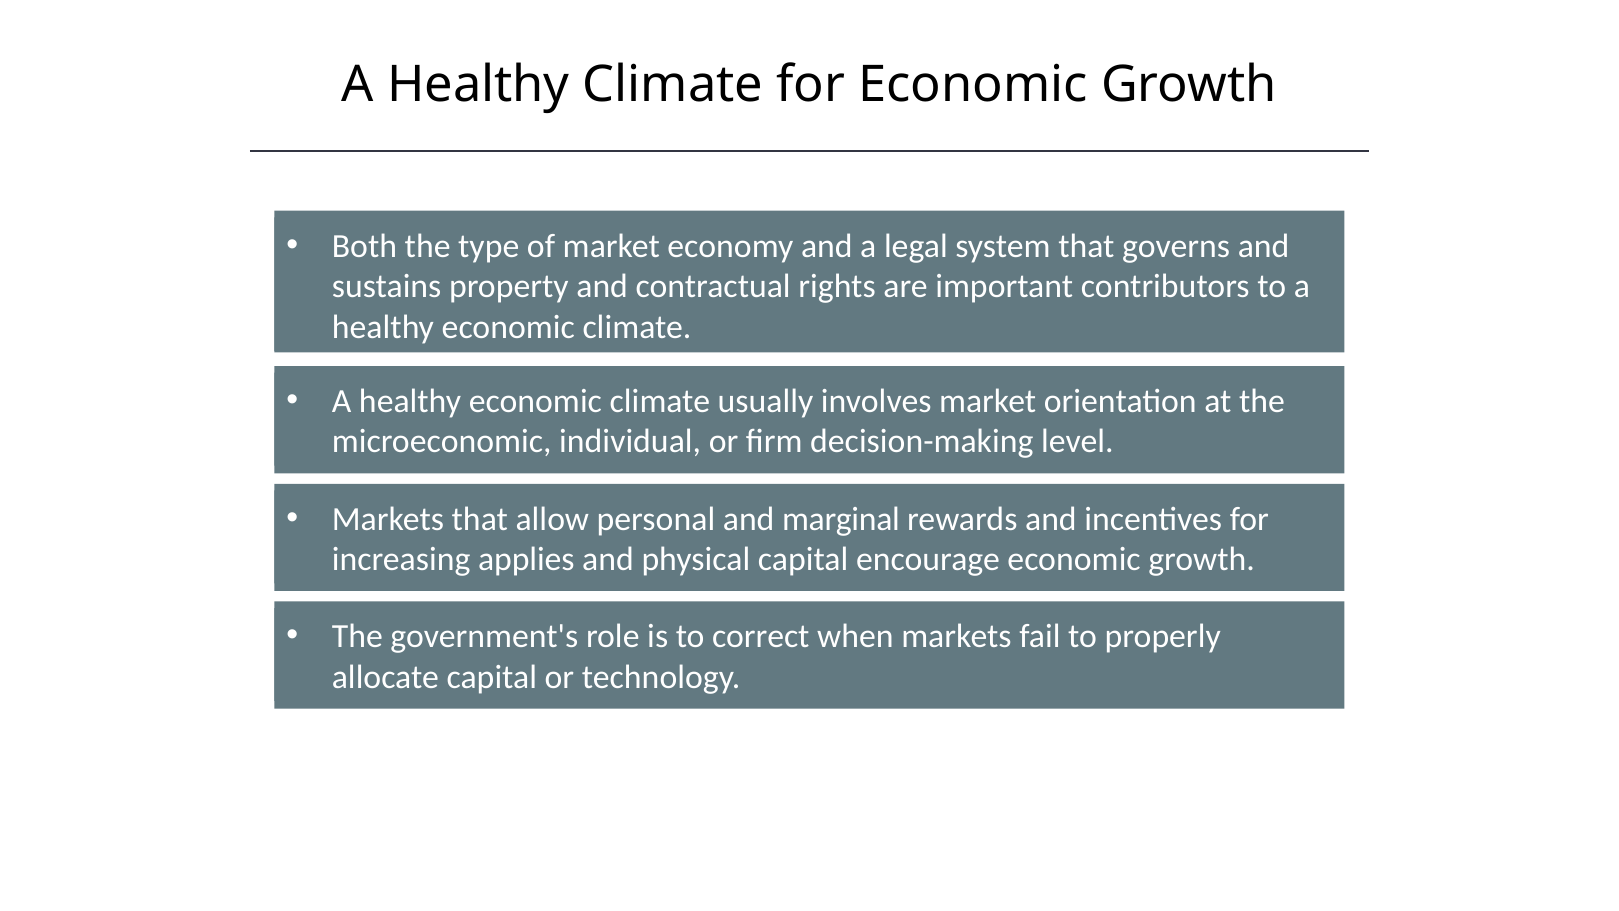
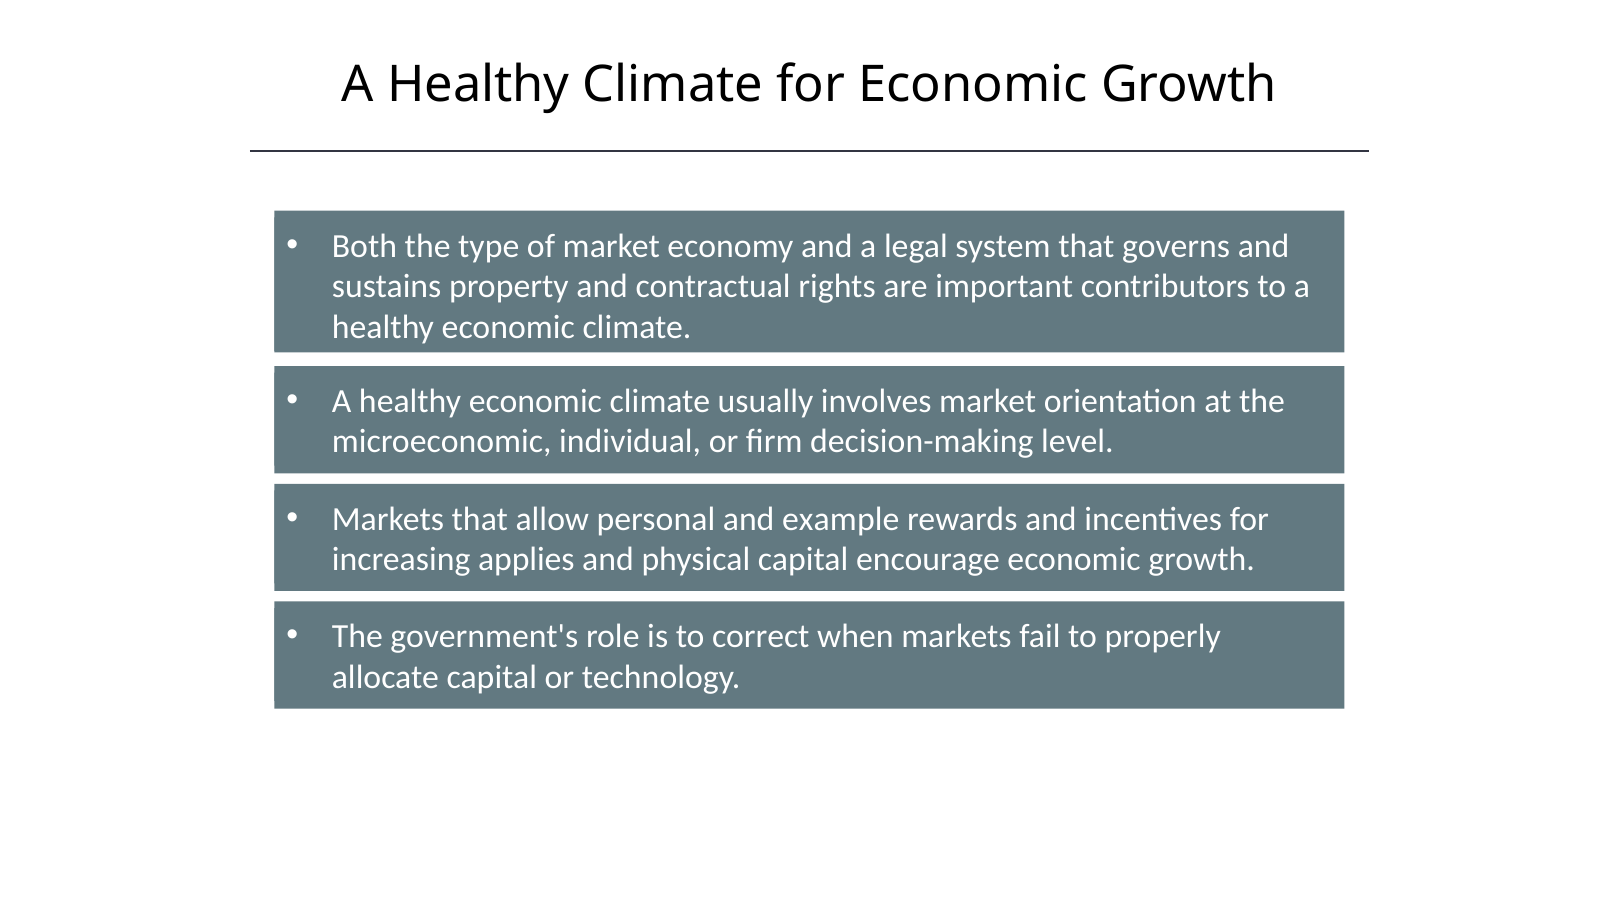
marginal: marginal -> example
